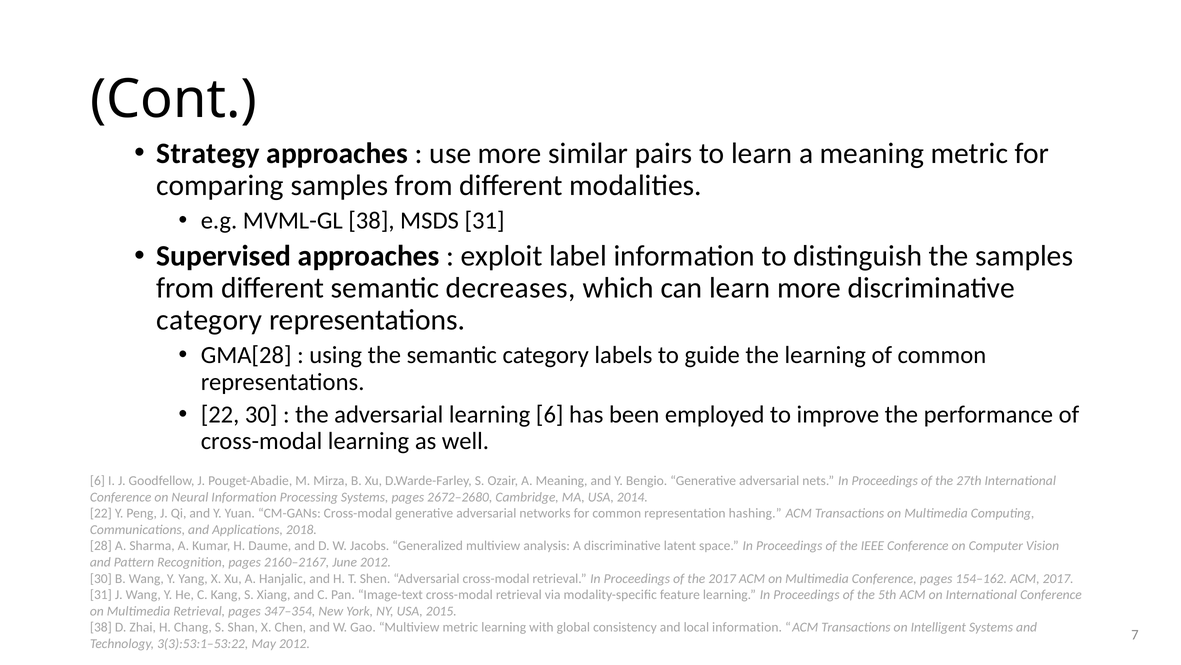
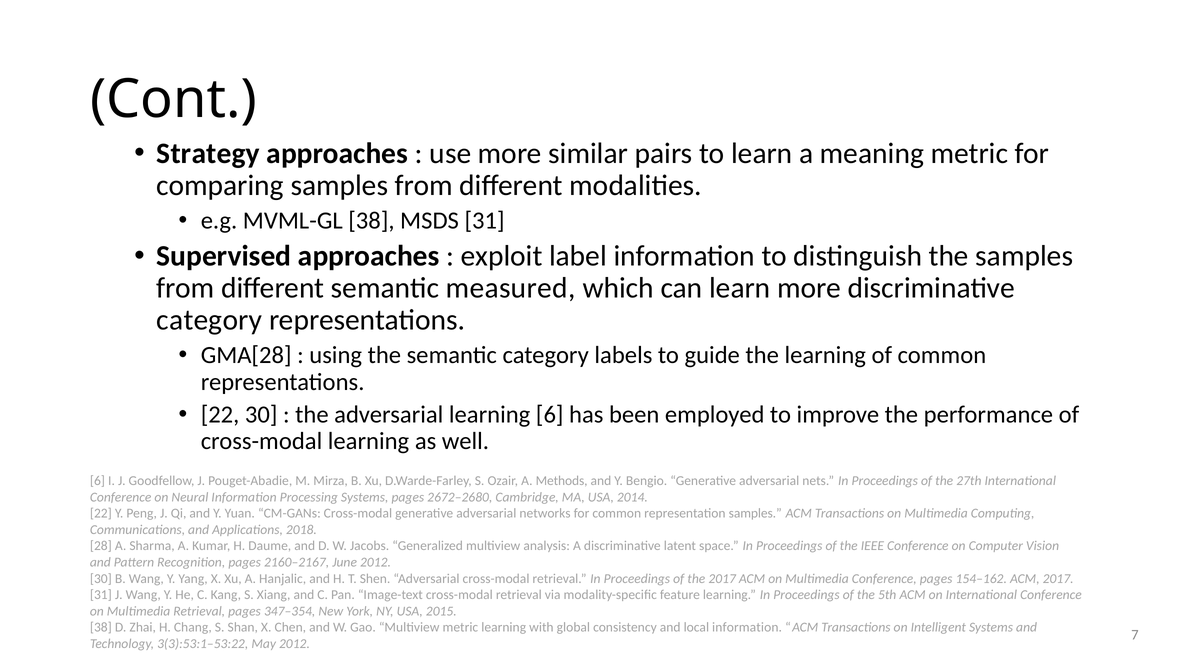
decreases: decreases -> measured
Ozair A Meaning: Meaning -> Methods
representation hashing: hashing -> samples
